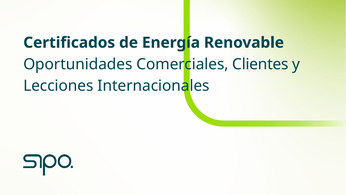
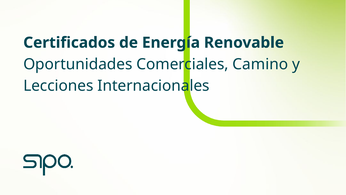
Clientes: Clientes -> Camino
